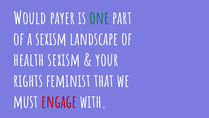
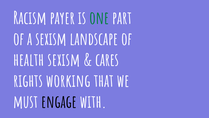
Would: Would -> Racism
your: your -> cares
feminist: feminist -> working
engage colour: red -> black
